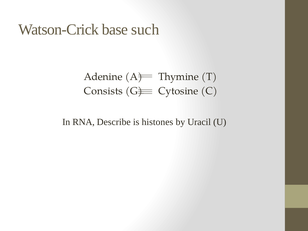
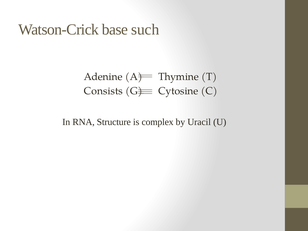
Describe: Describe -> Structure
histones: histones -> complex
